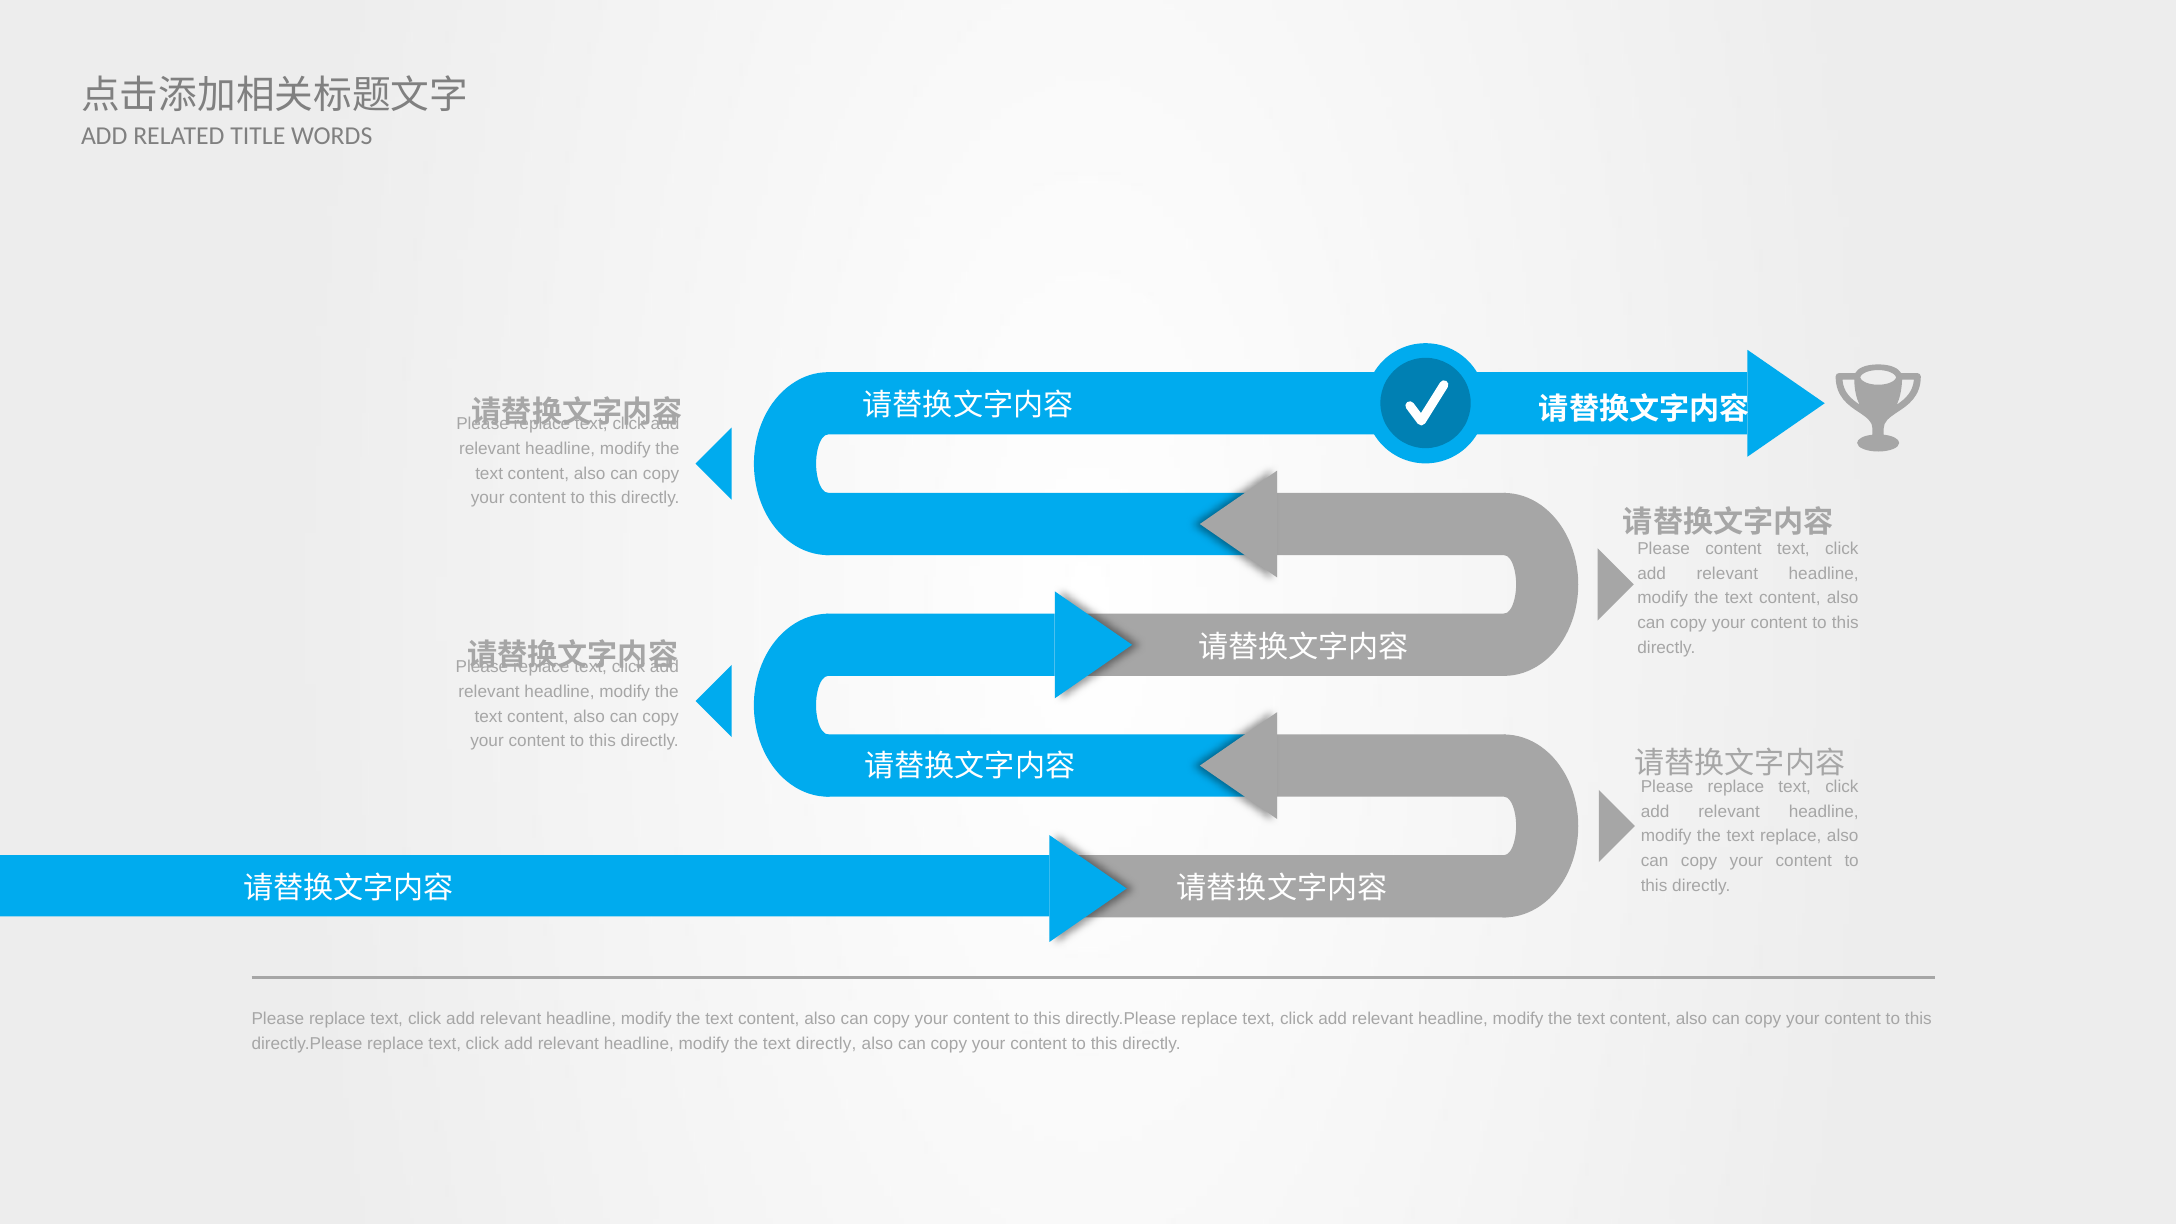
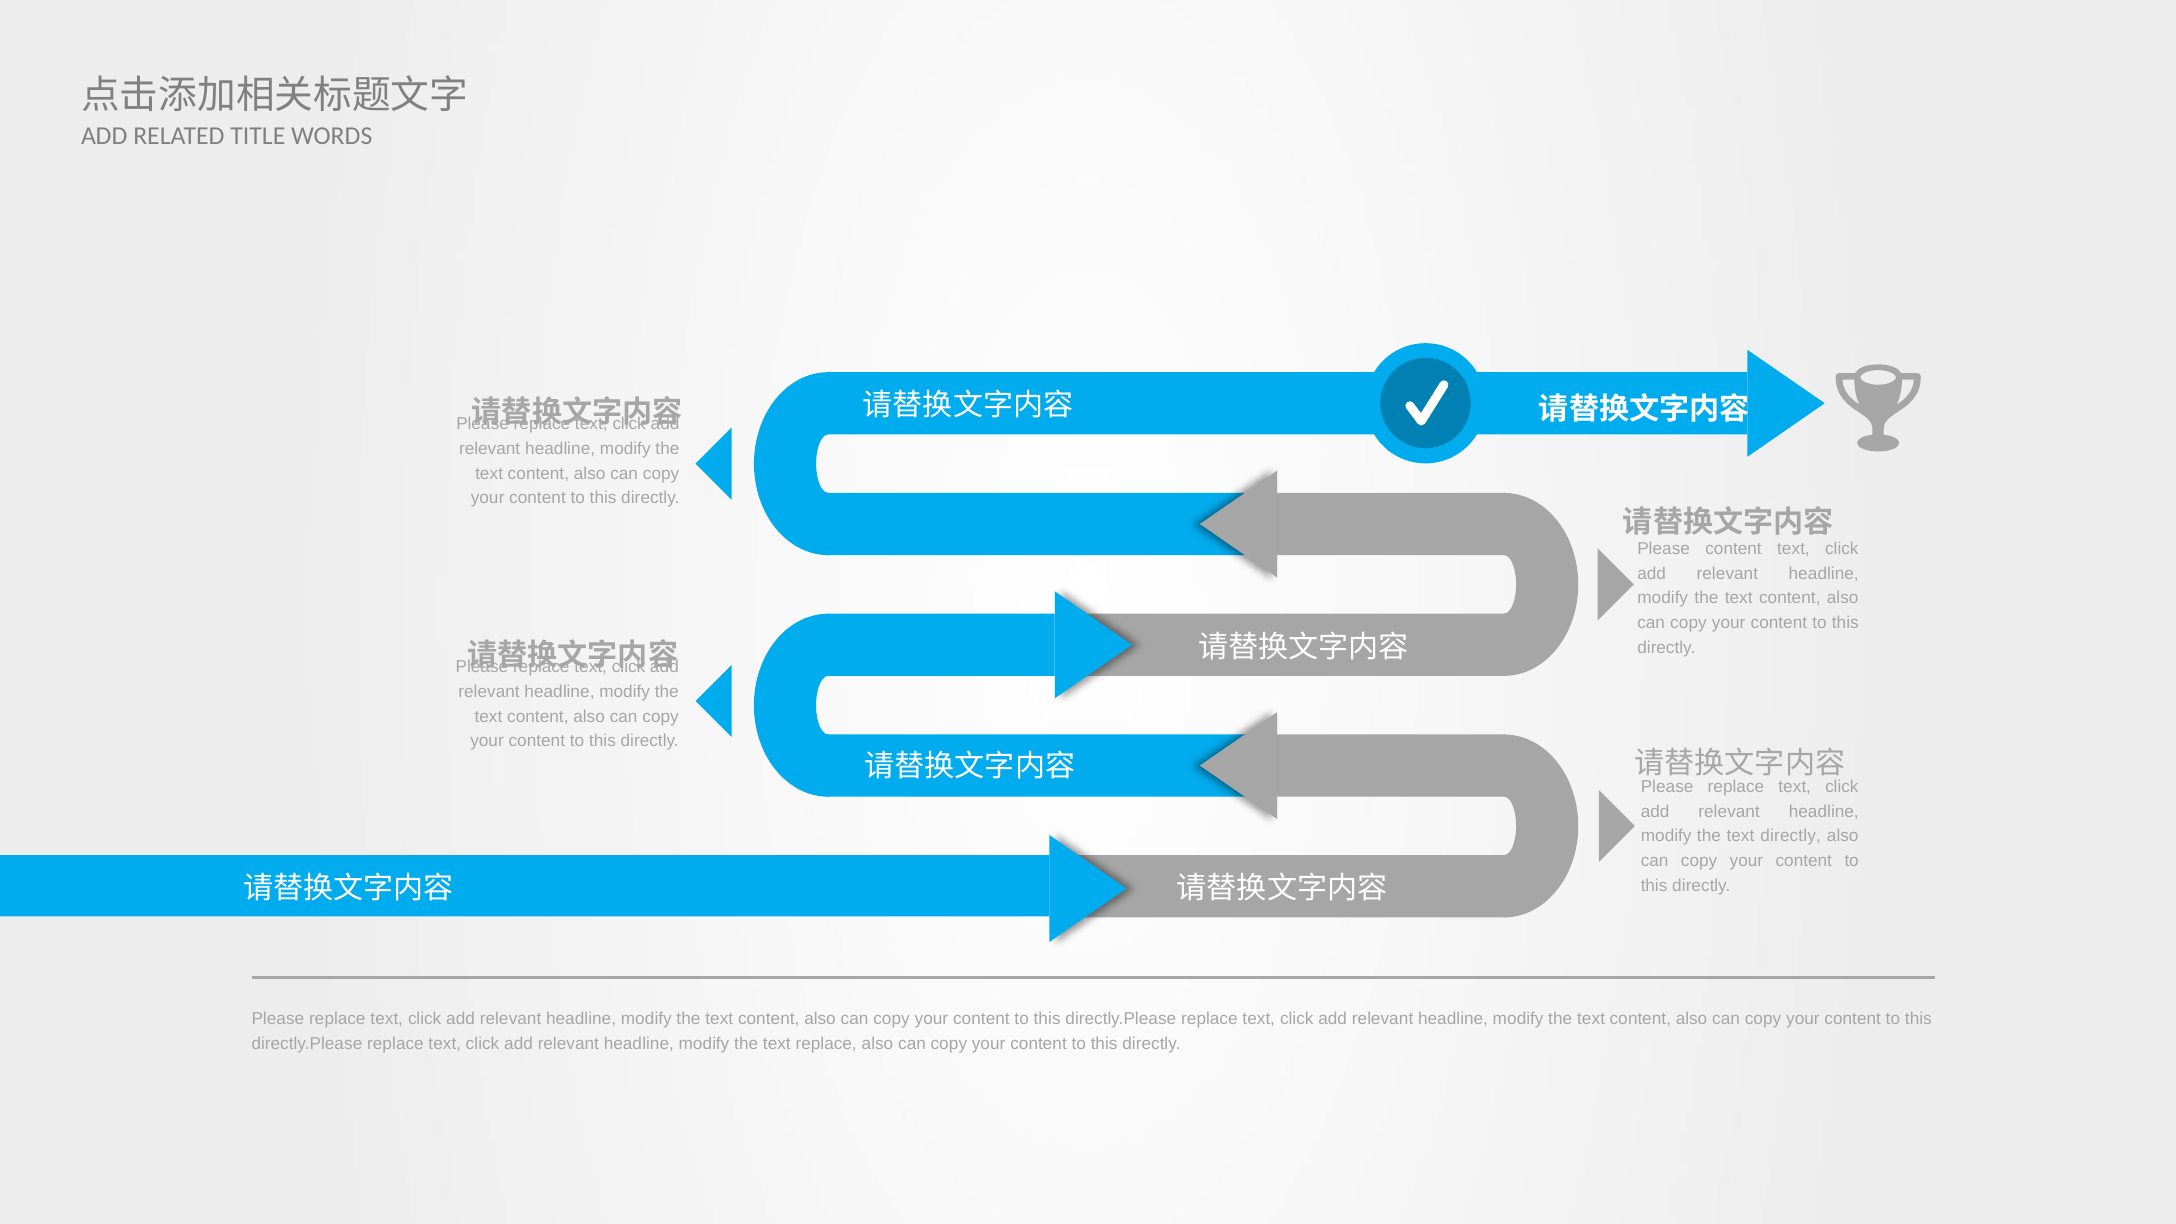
text replace: replace -> directly
text directly: directly -> replace
